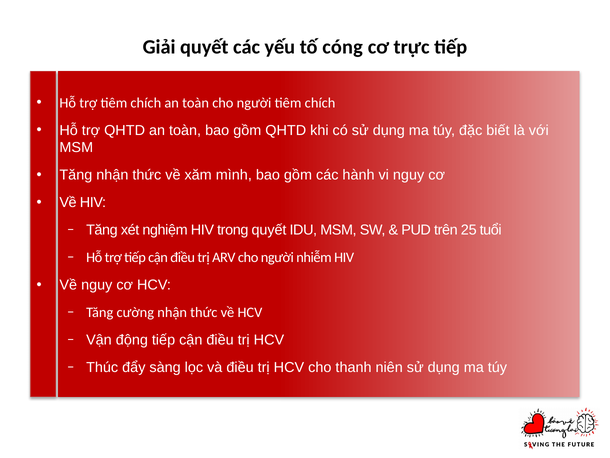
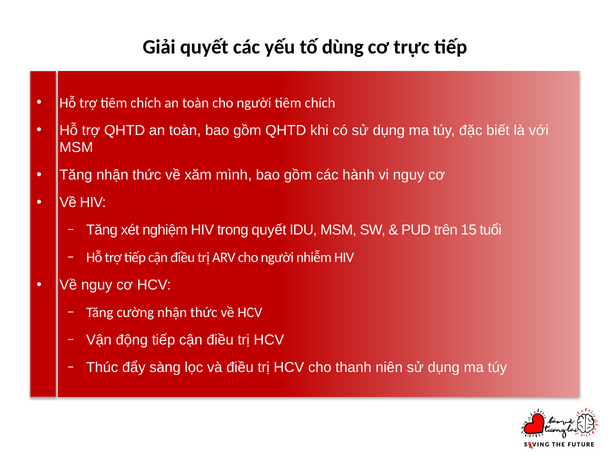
cóng: cóng -> dùng
25: 25 -> 15
